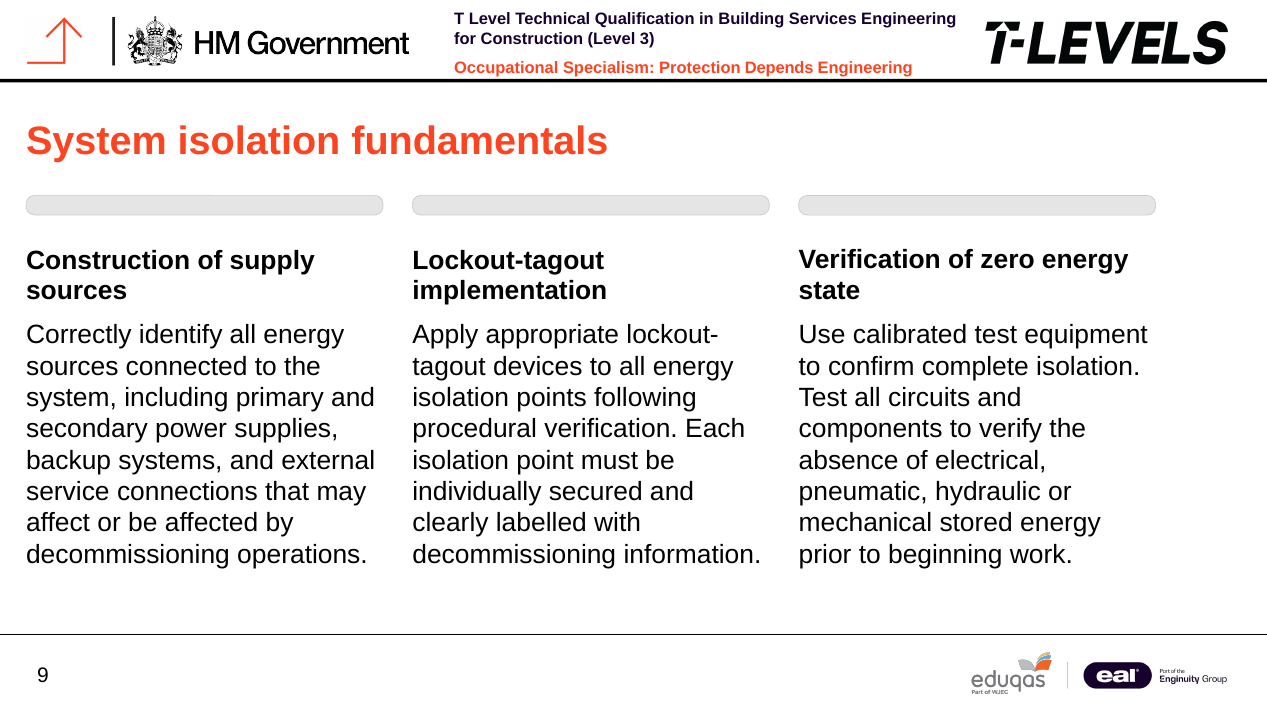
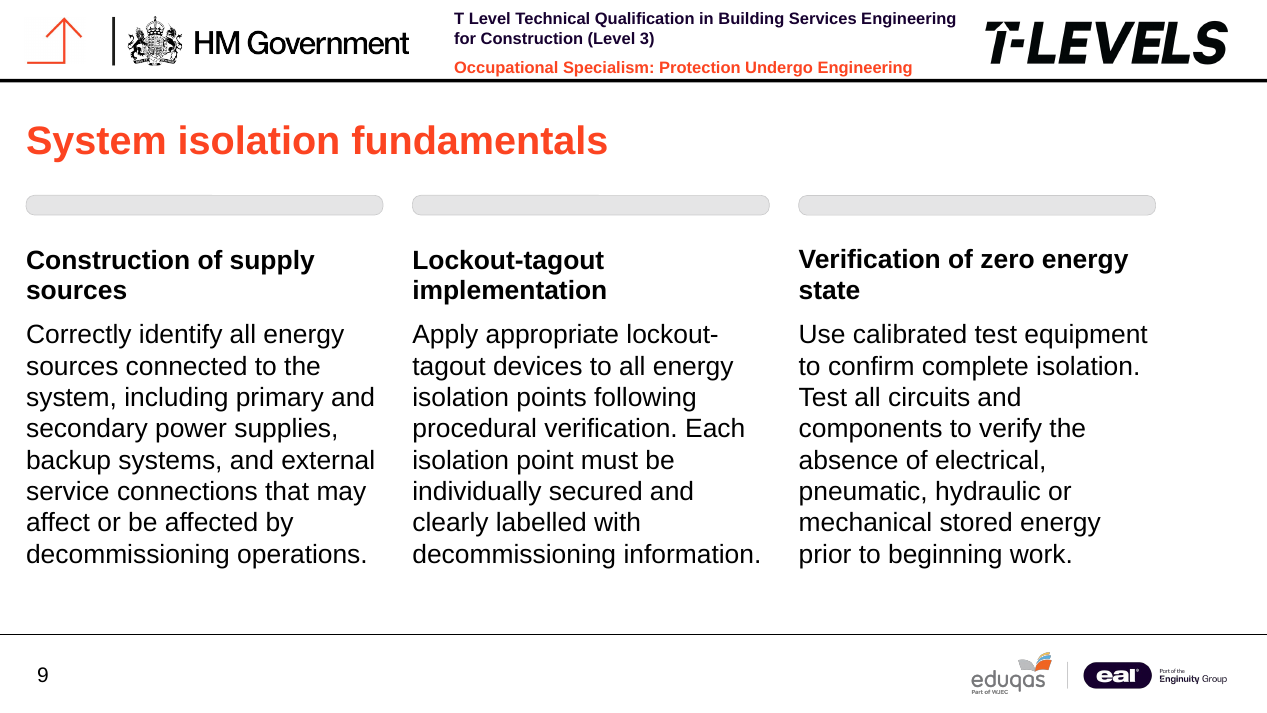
Depends: Depends -> Undergo
